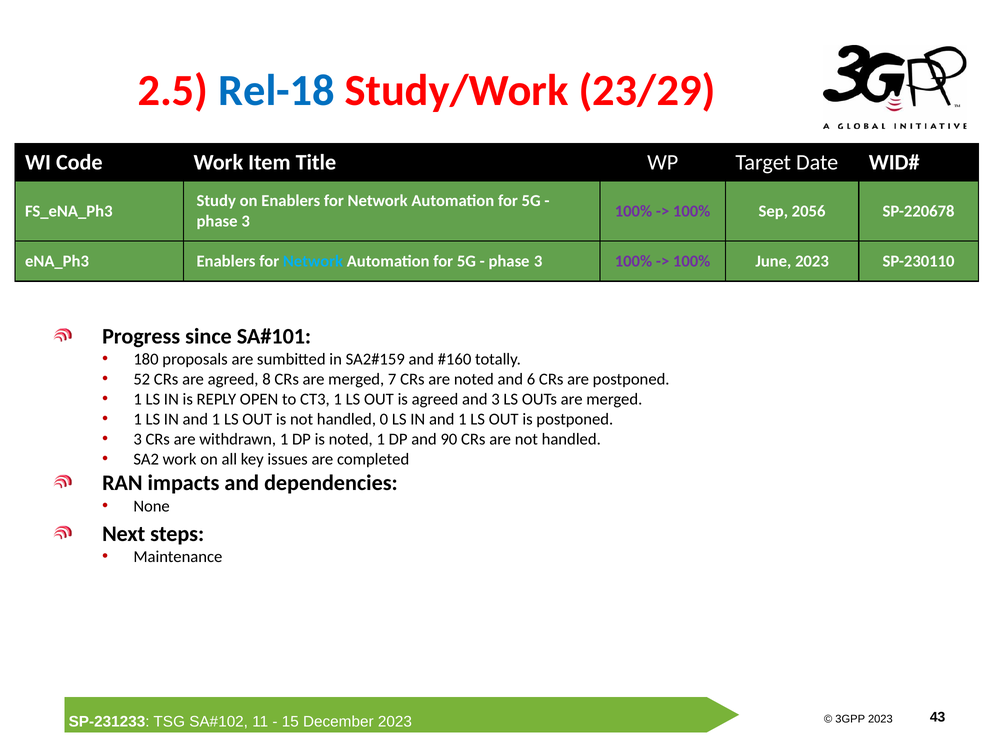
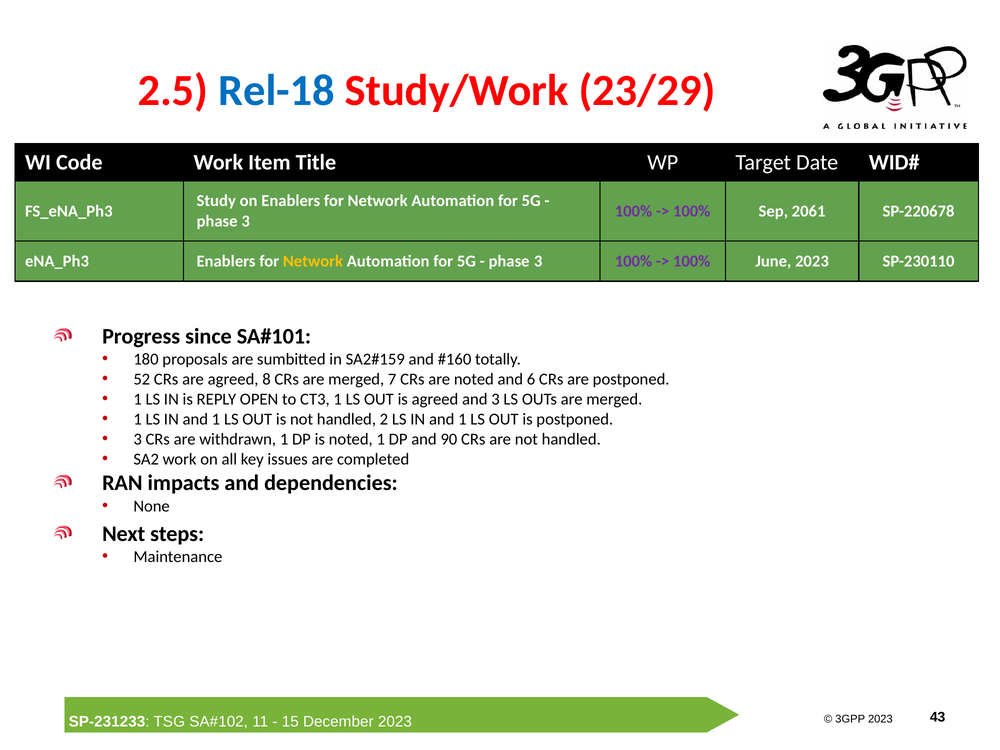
2056: 2056 -> 2061
Network at (313, 261) colour: light blue -> yellow
0: 0 -> 2
